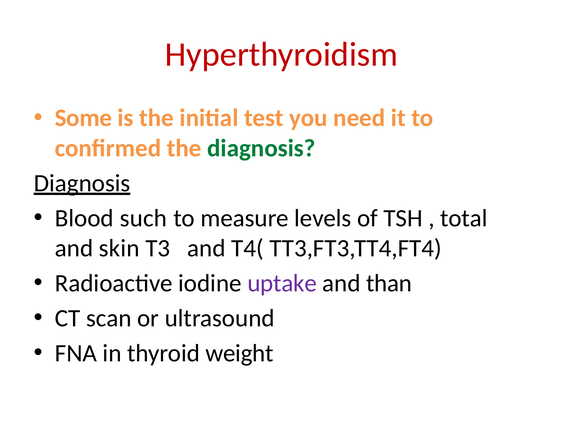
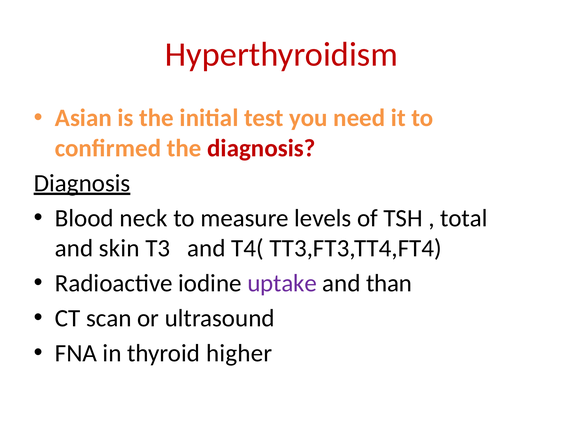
Some: Some -> Asian
diagnosis at (261, 148) colour: green -> red
such: such -> neck
weight: weight -> higher
